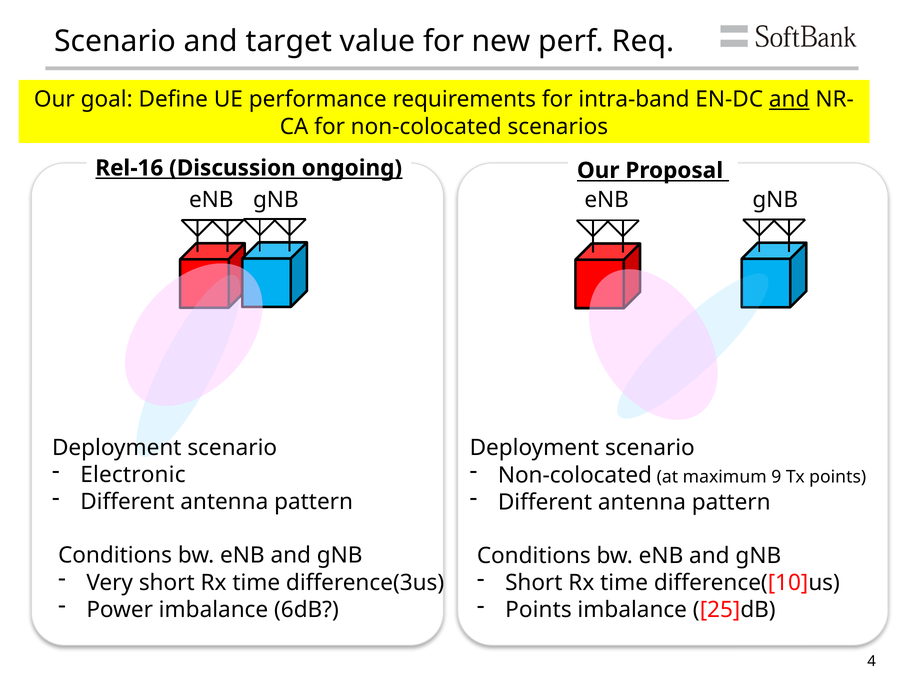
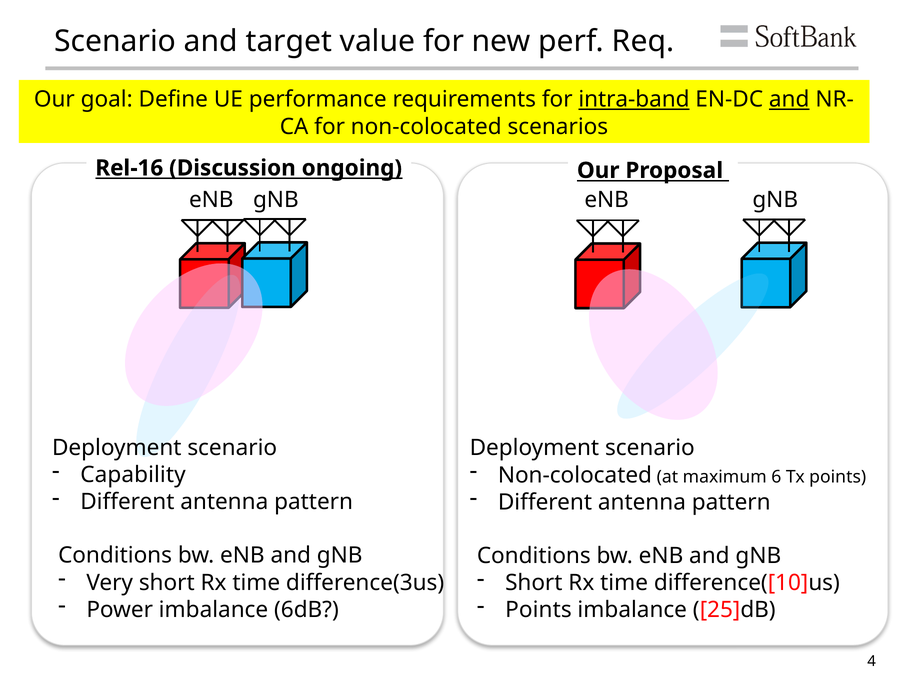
intra-band underline: none -> present
Electronic: Electronic -> Capability
9: 9 -> 6
